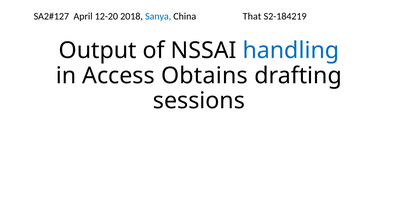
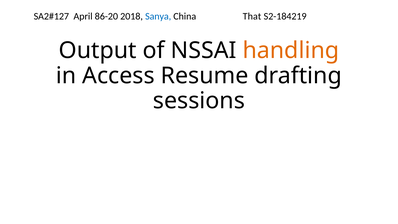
12-20: 12-20 -> 86-20
handling colour: blue -> orange
Obtains: Obtains -> Resume
